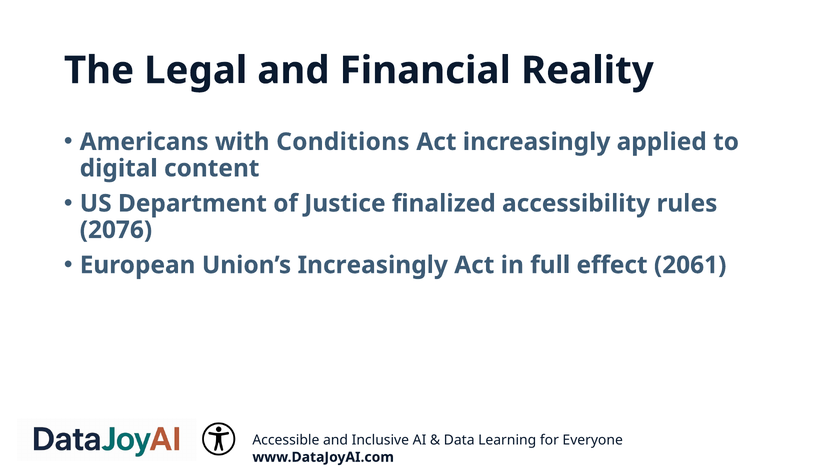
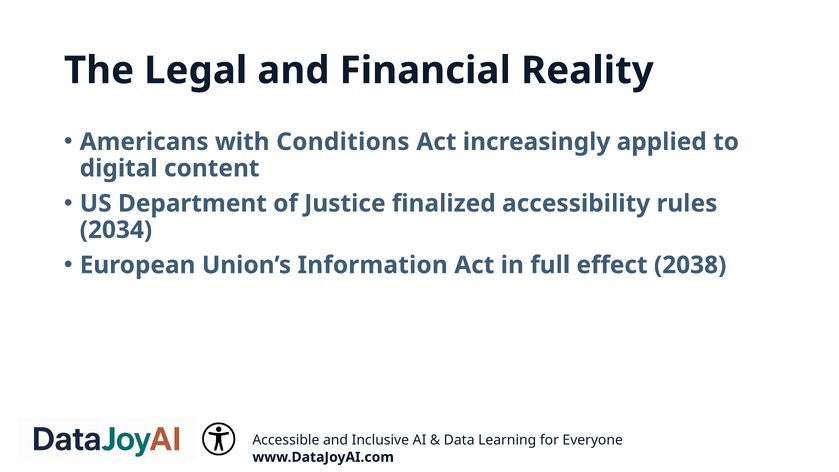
2076: 2076 -> 2034
Union’s Increasingly: Increasingly -> Information
2061: 2061 -> 2038
